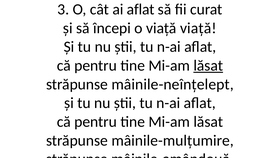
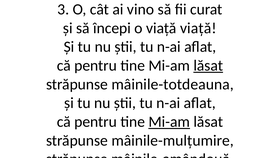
ai aflat: aflat -> vino
mâinile-neînțelept: mâinile-neînțelept -> mâinile-totdeauna
Mi-am at (169, 121) underline: none -> present
